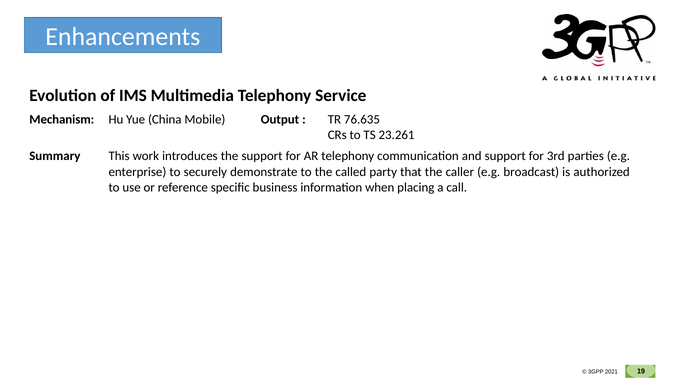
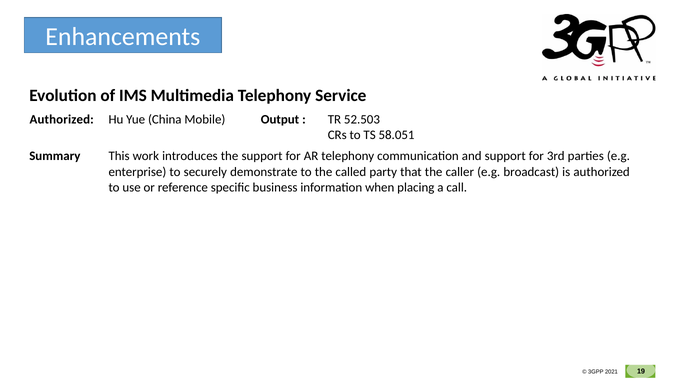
Mechanism at (62, 119): Mechanism -> Authorized
76.635: 76.635 -> 52.503
23.261: 23.261 -> 58.051
